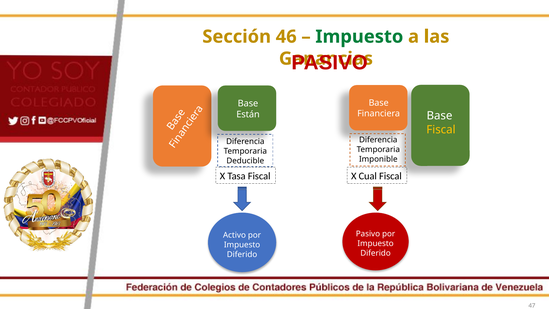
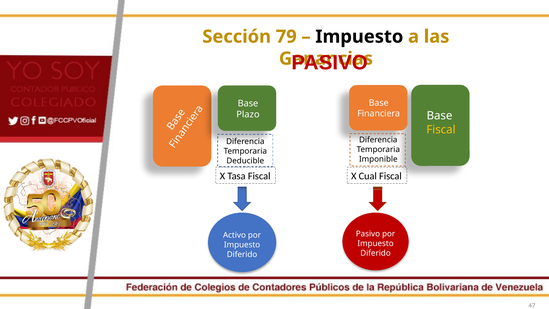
46: 46 -> 79
Impuesto at (359, 37) colour: green -> black
Están: Están -> Plazo
